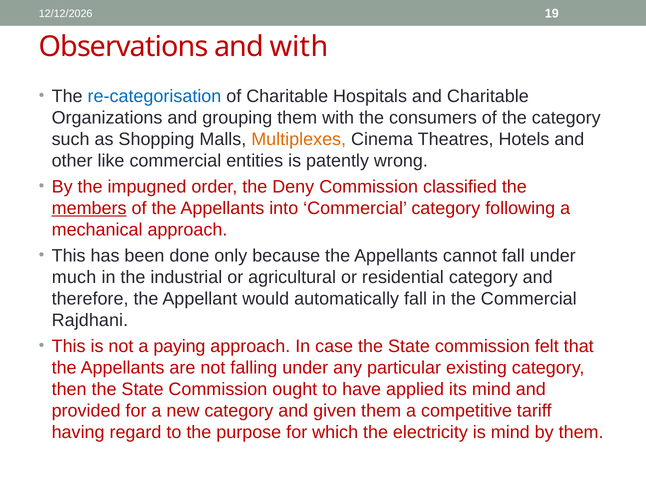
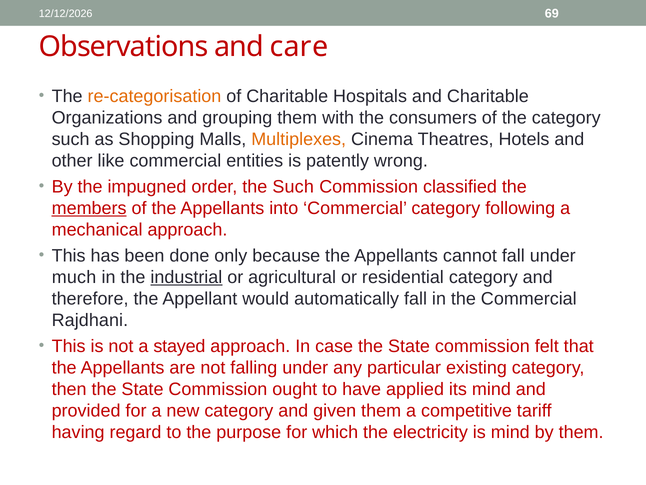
19: 19 -> 69
and with: with -> care
re-categorisation colour: blue -> orange
the Deny: Deny -> Such
industrial underline: none -> present
paying: paying -> stayed
